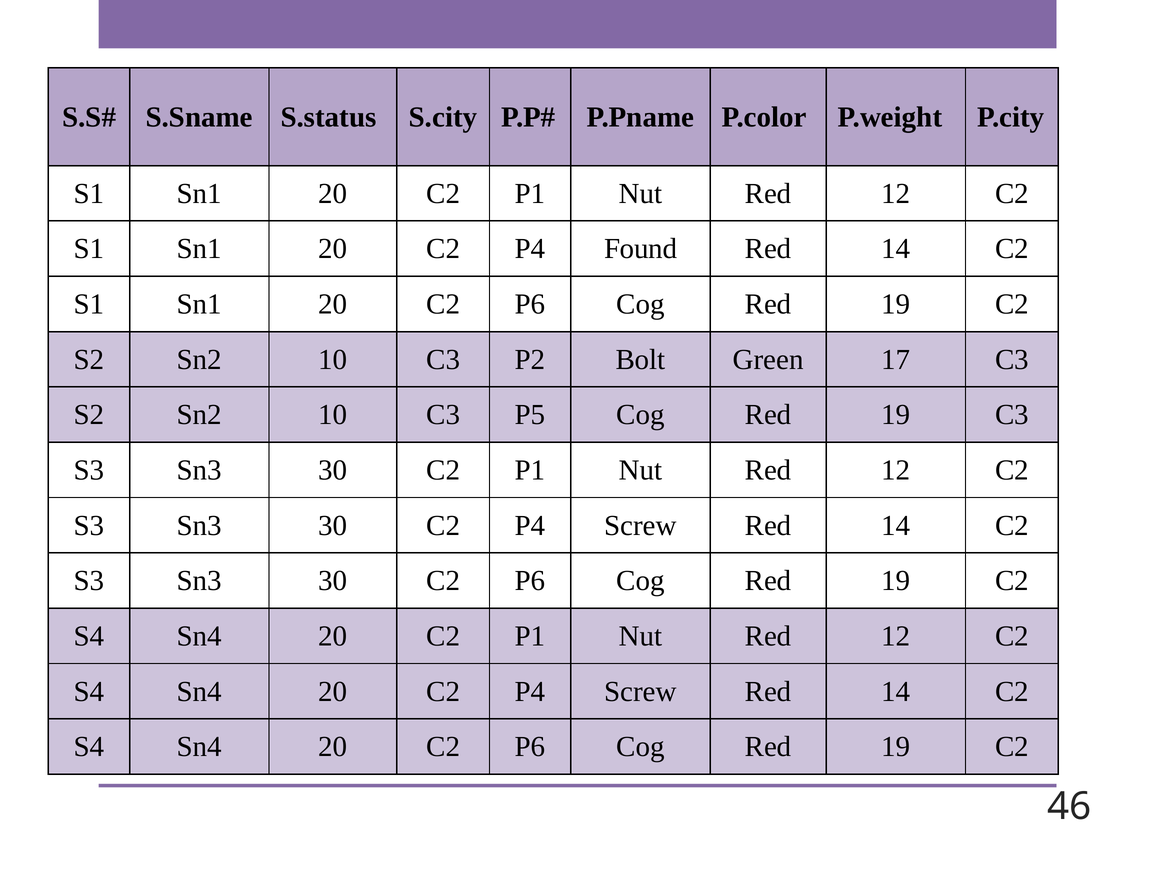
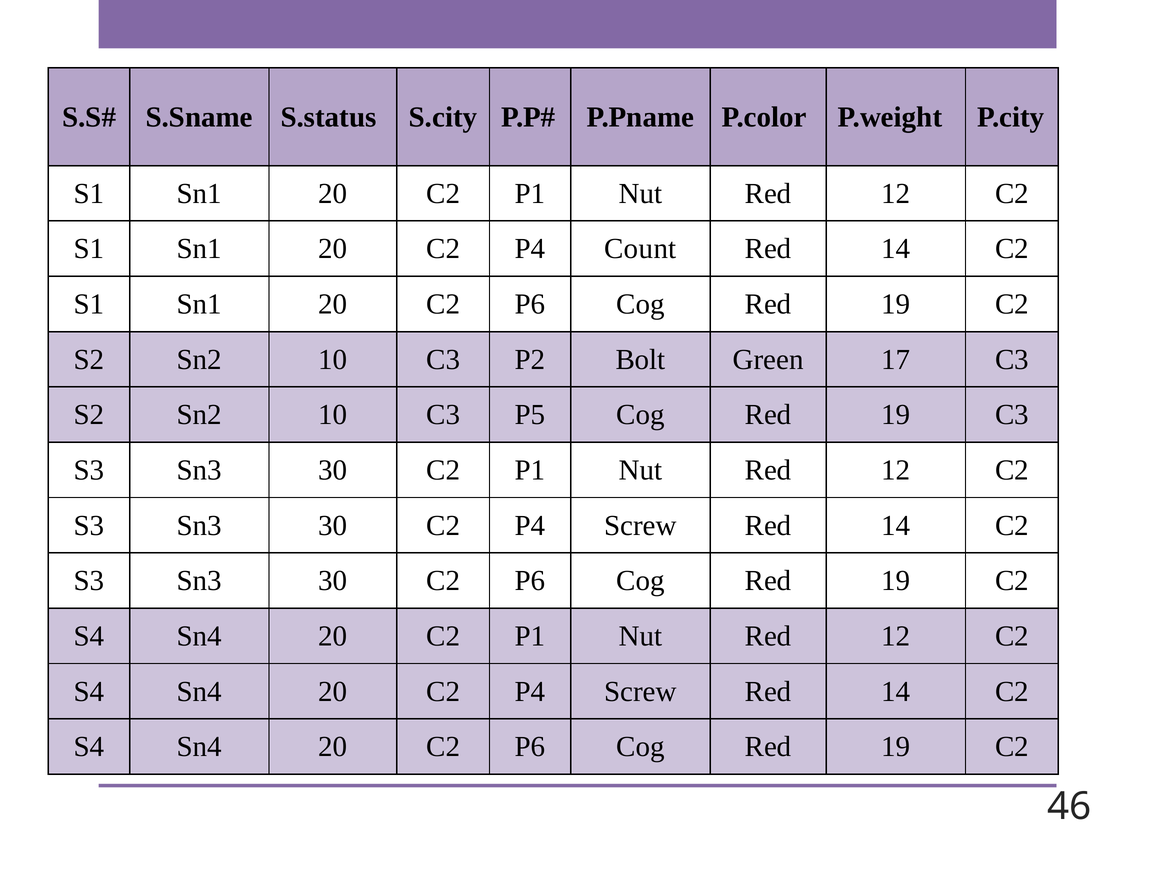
Found: Found -> Count
